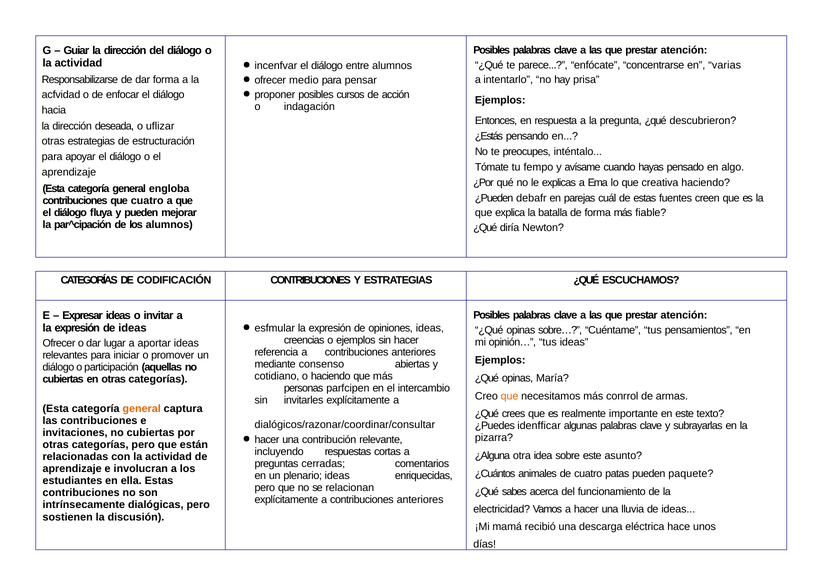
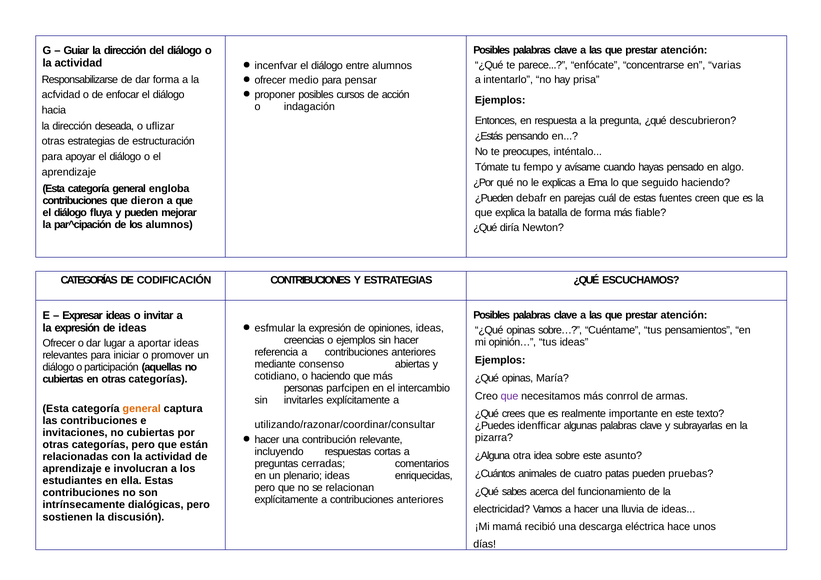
creativa: creativa -> seguido
que cuatro: cuatro -> dieron
que at (510, 396) colour: orange -> purple
dialógicos/razonar/coordinar/consultar: dialógicos/razonar/coordinar/consultar -> utilizando/razonar/coordinar/consultar
paquete: paquete -> pruebas
